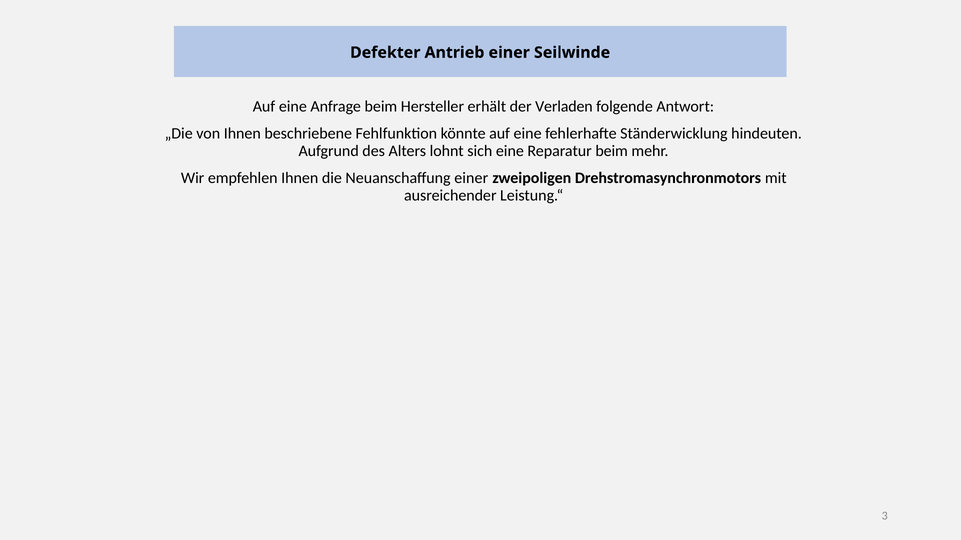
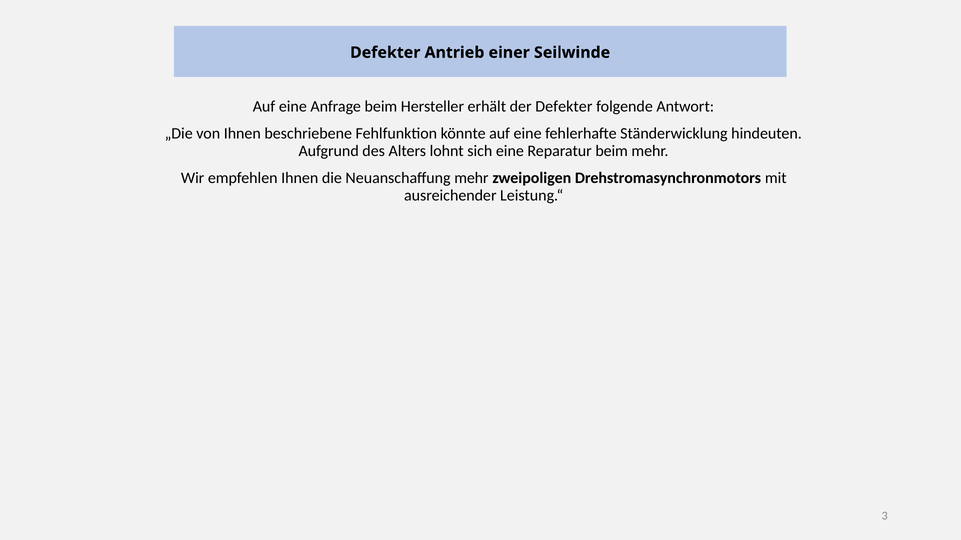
der Verladen: Verladen -> Defekter
Neuanschaffung einer: einer -> mehr
